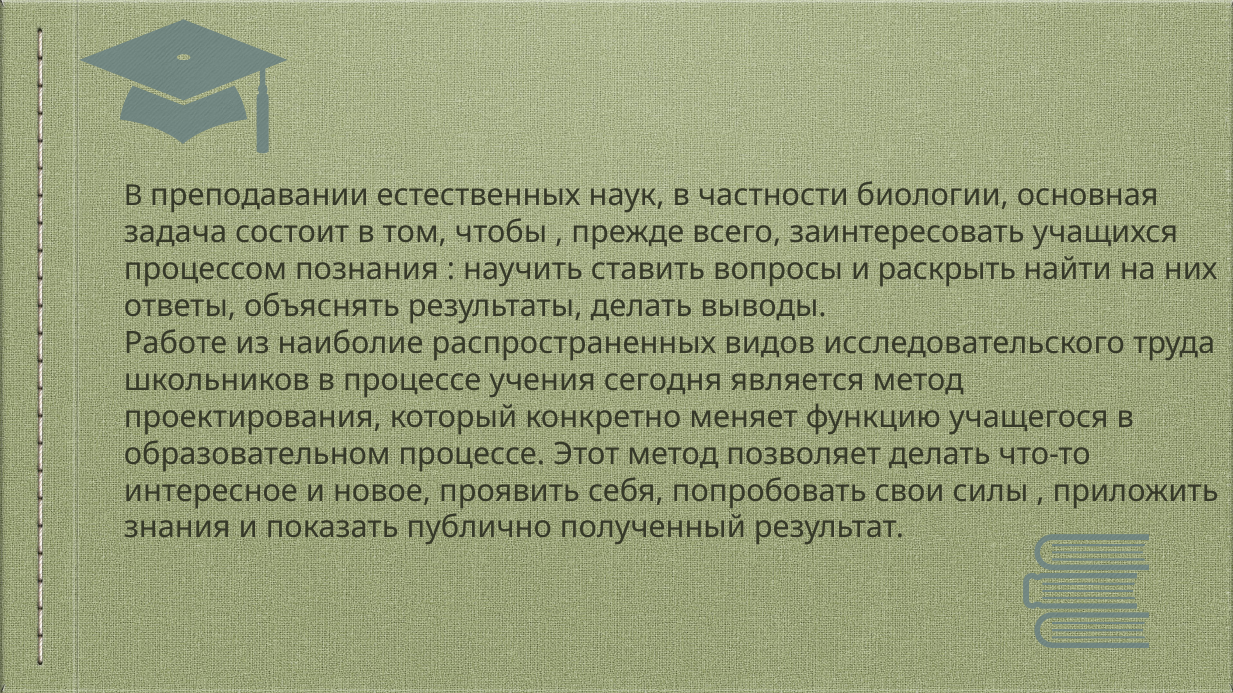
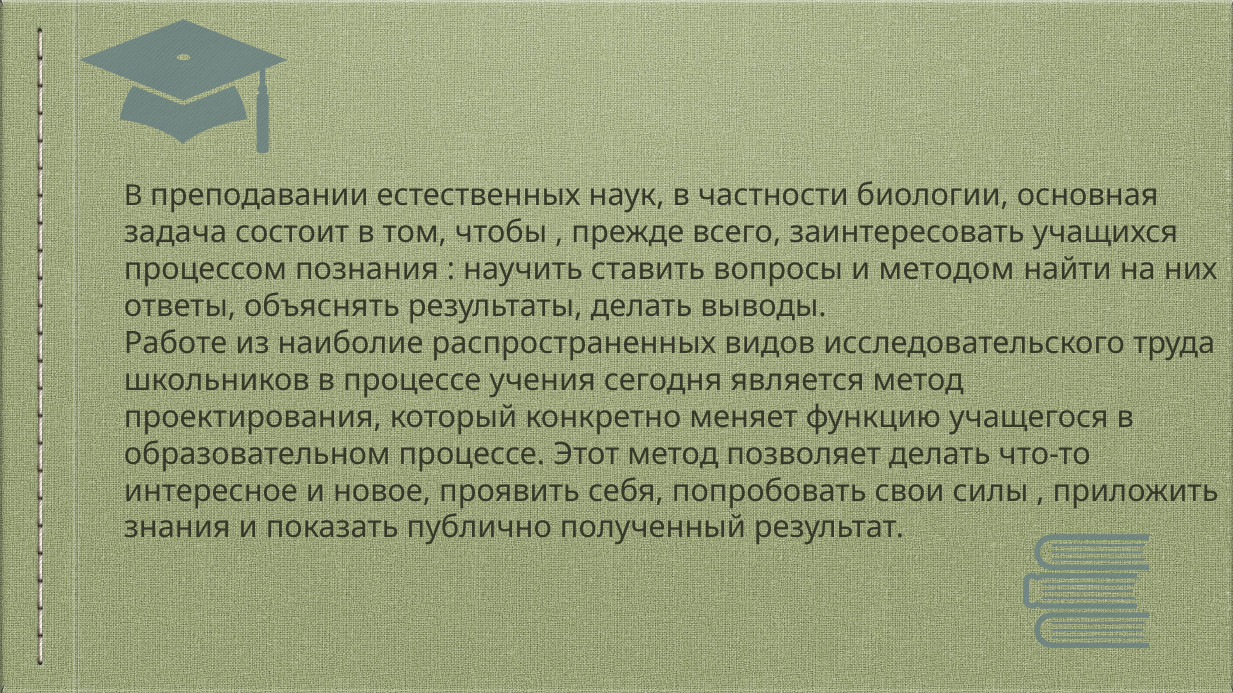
раскрыть: раскрыть -> методом
